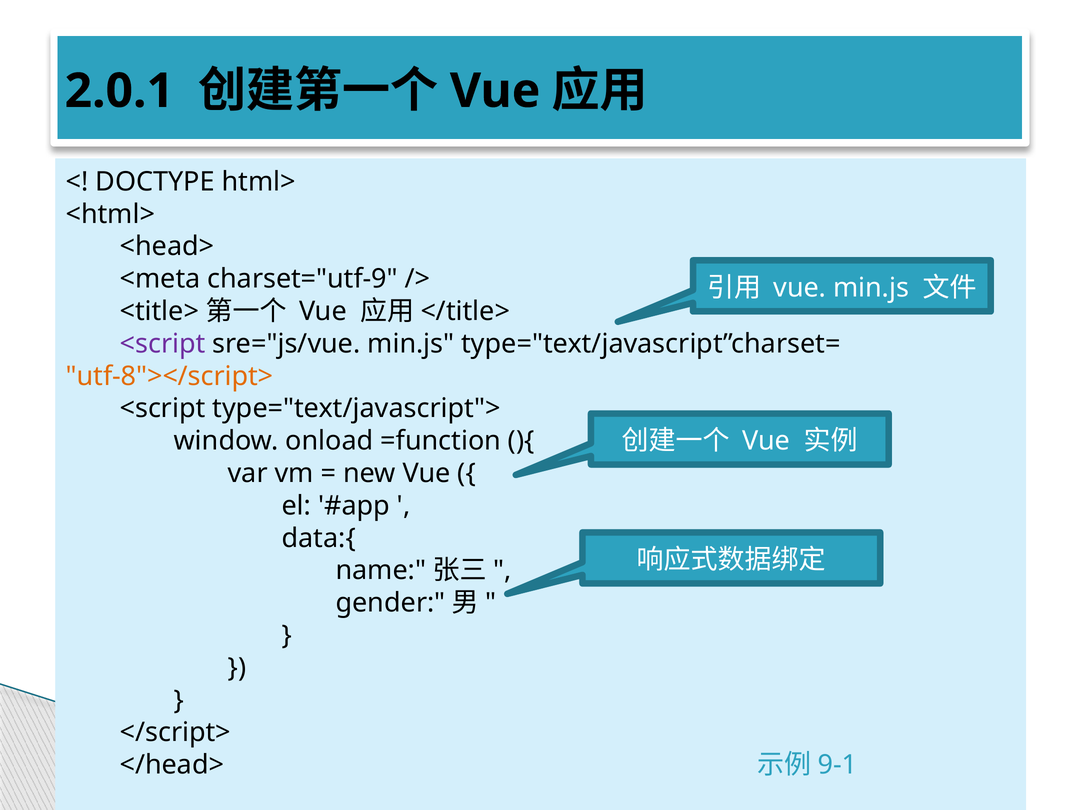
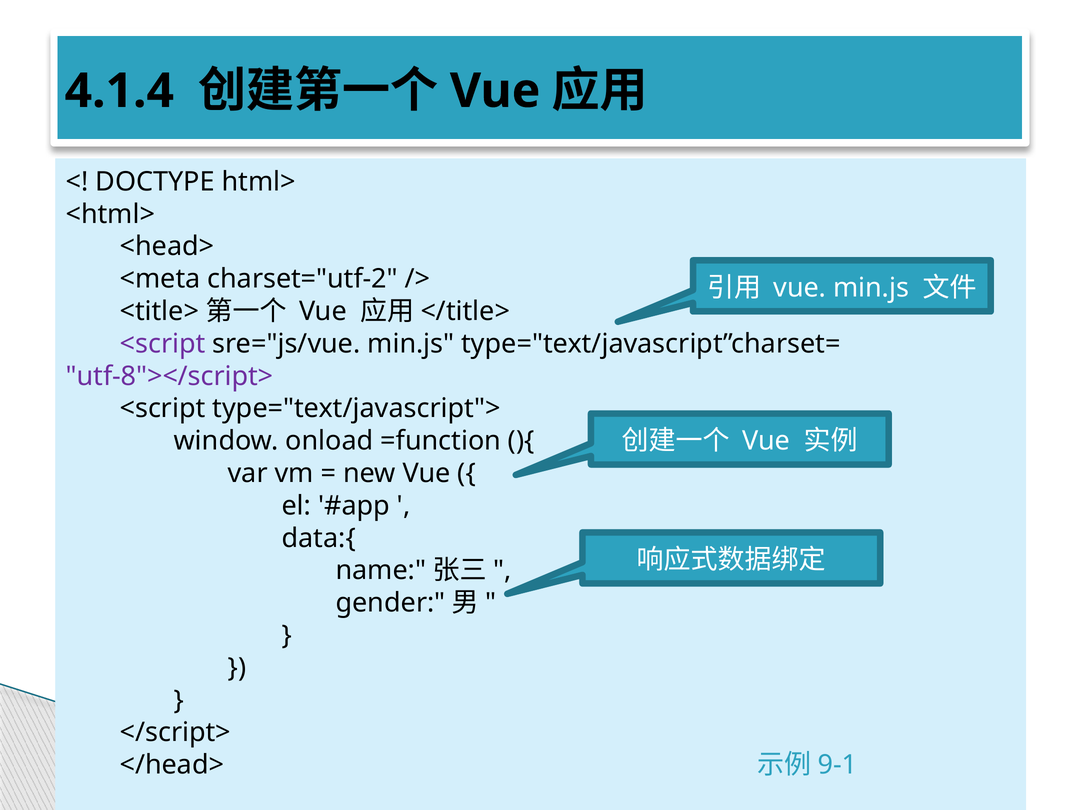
2.0.1: 2.0.1 -> 4.1.4
charset="utf-9: charset="utf-9 -> charset="utf-2
utf-8"></script> colour: orange -> purple
